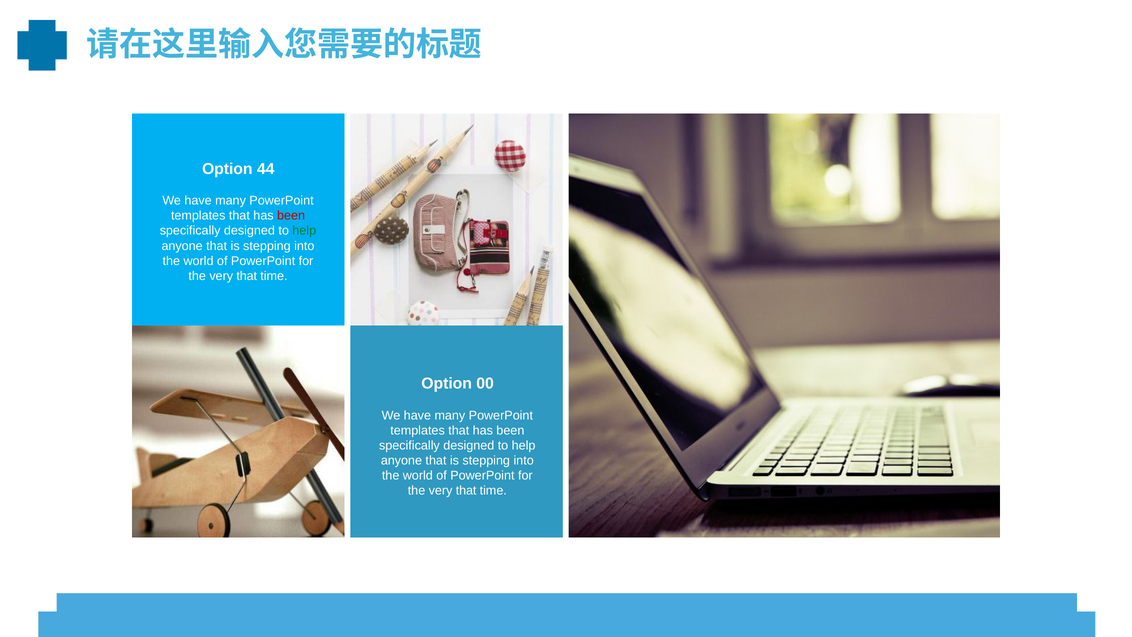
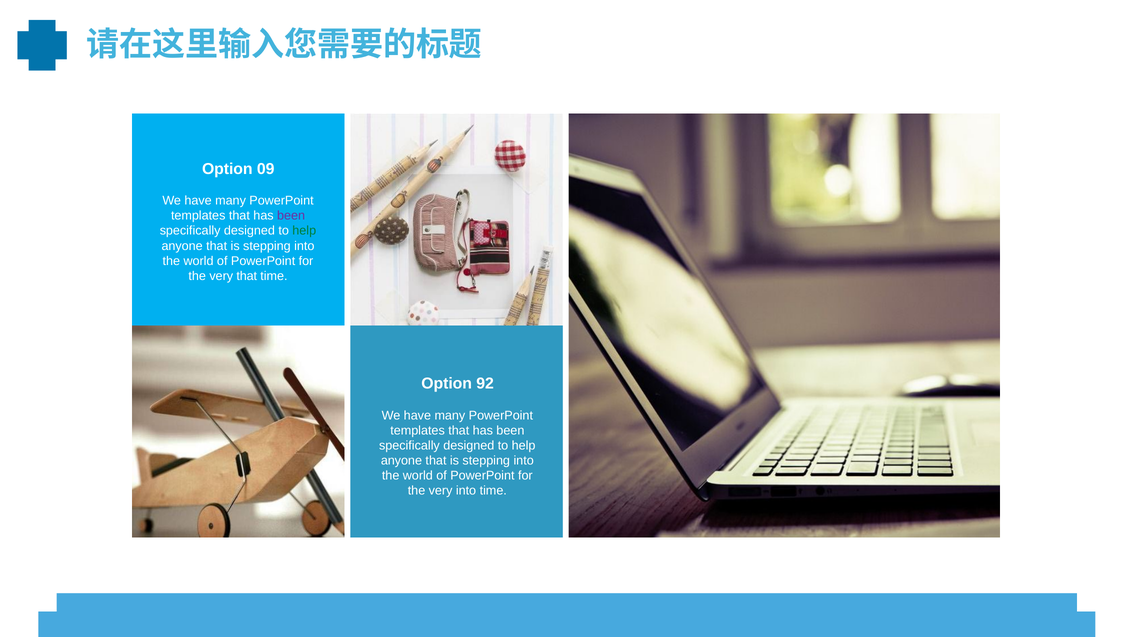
44: 44 -> 09
been at (291, 216) colour: red -> purple
00: 00 -> 92
that at (466, 491): that -> into
